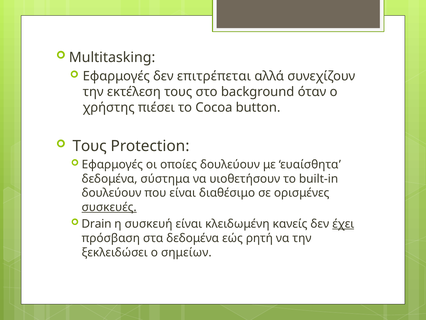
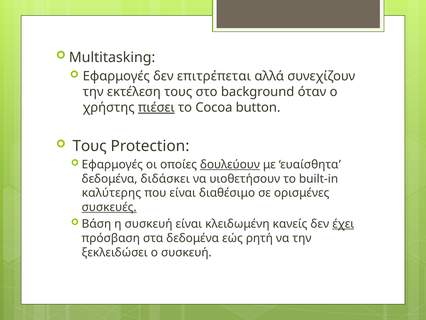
πιέσει underline: none -> present
δουλεύουν at (230, 164) underline: none -> present
σύστημα: σύστημα -> διδάσκει
δουλεύουν at (112, 193): δουλεύουν -> καλύτερης
Drain: Drain -> Βάση
ο σημείων: σημείων -> συσκευή
